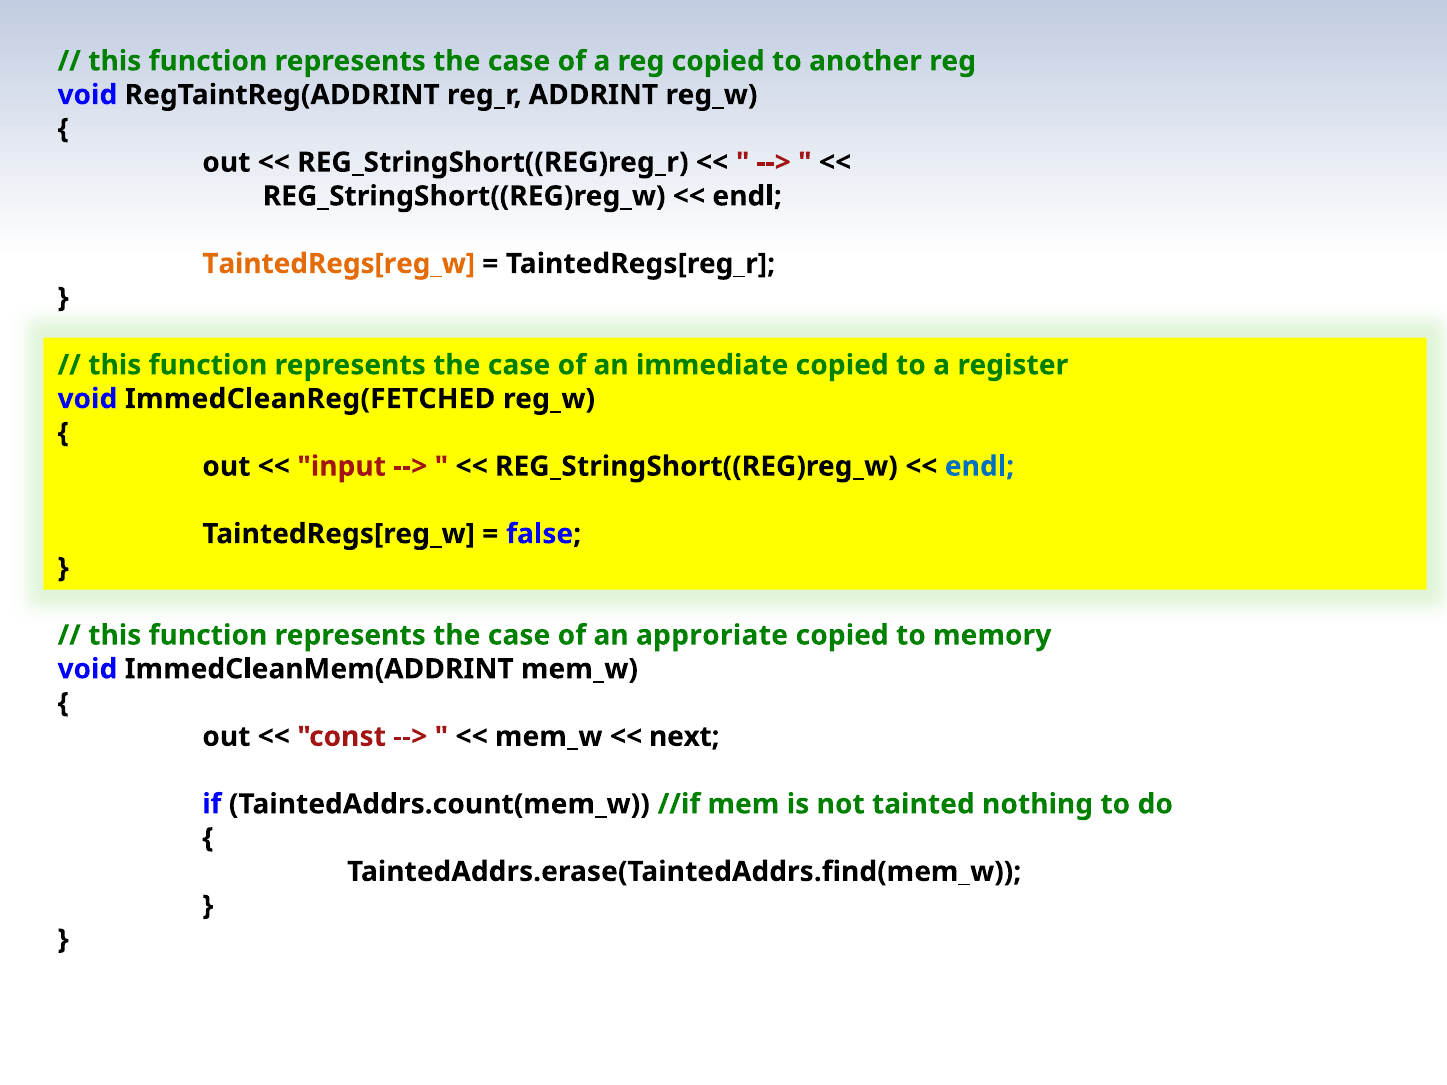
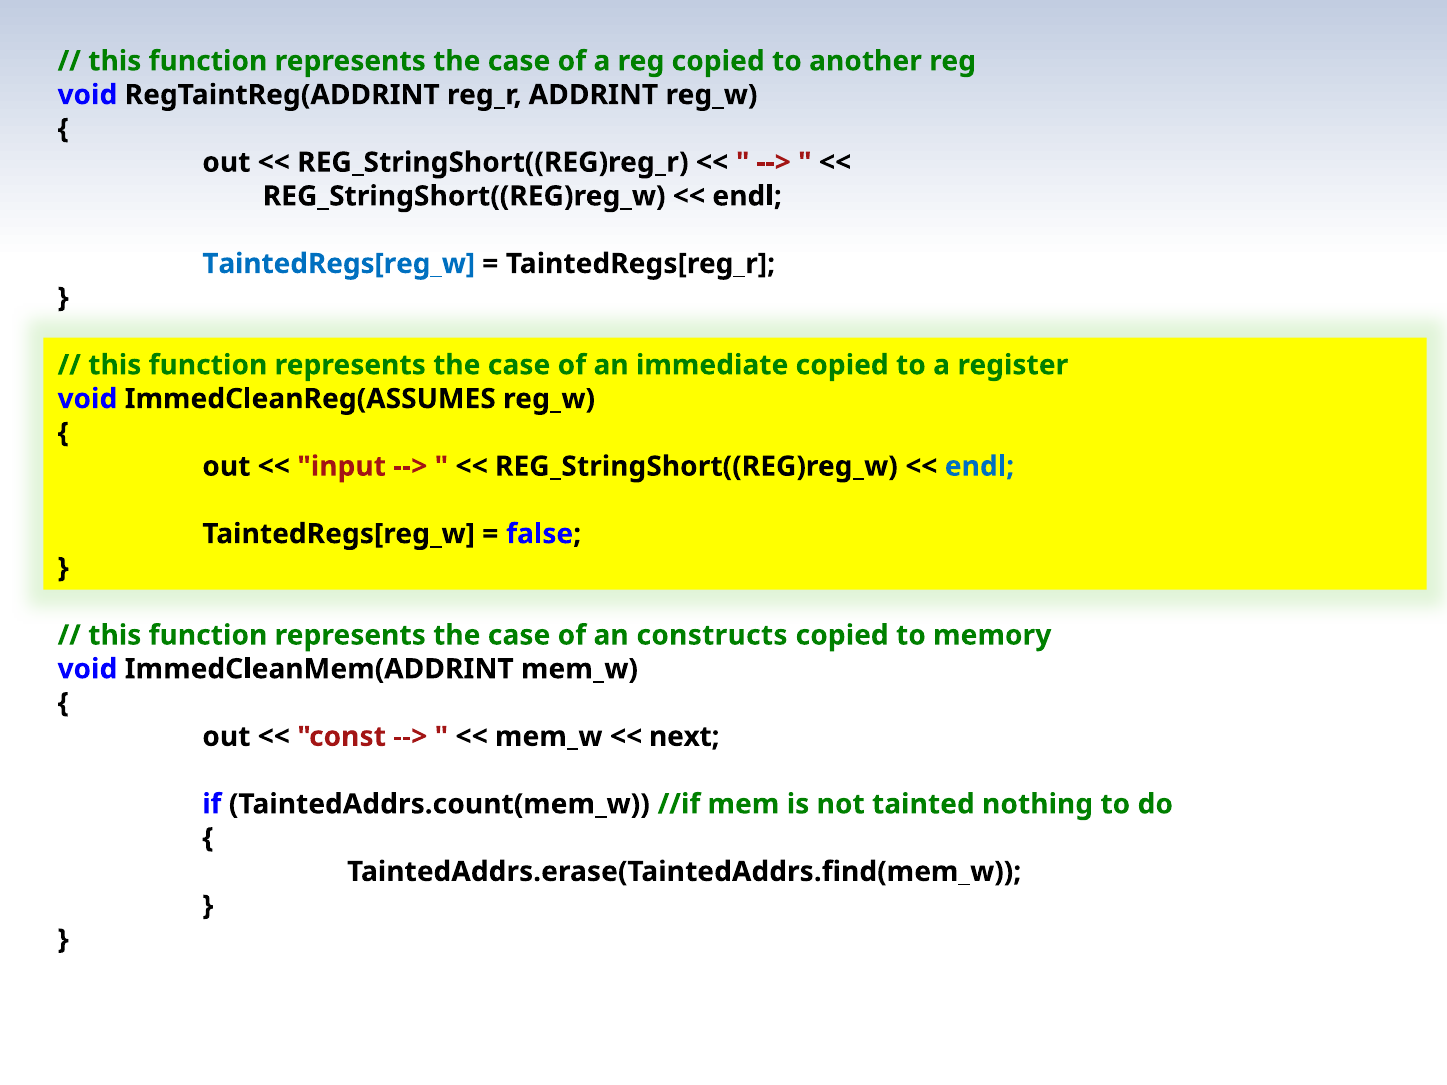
TaintedRegs[reg_w at (339, 264) colour: orange -> blue
ImmedCleanReg(FETCHED: ImmedCleanReg(FETCHED -> ImmedCleanReg(ASSUMES
approriate: approriate -> constructs
